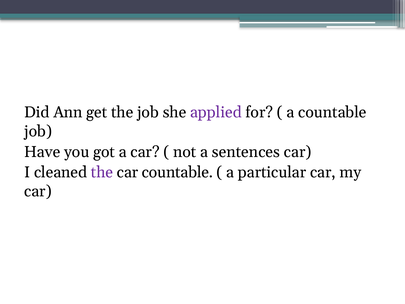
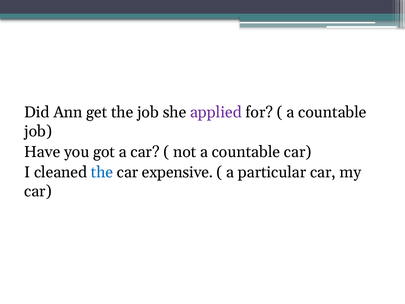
not a sentences: sentences -> countable
the at (102, 172) colour: purple -> blue
car countable: countable -> expensive
